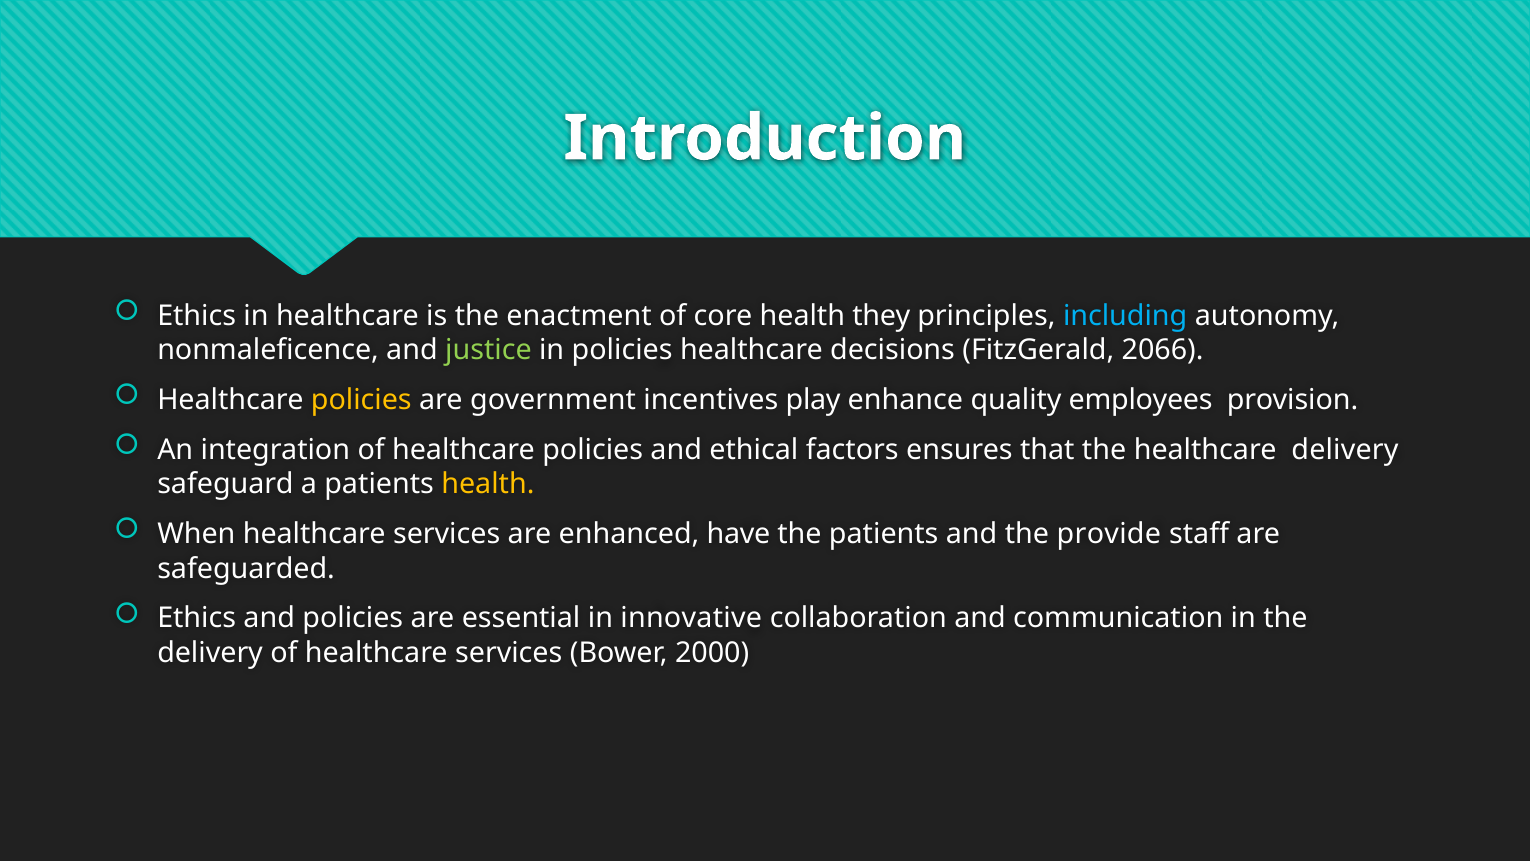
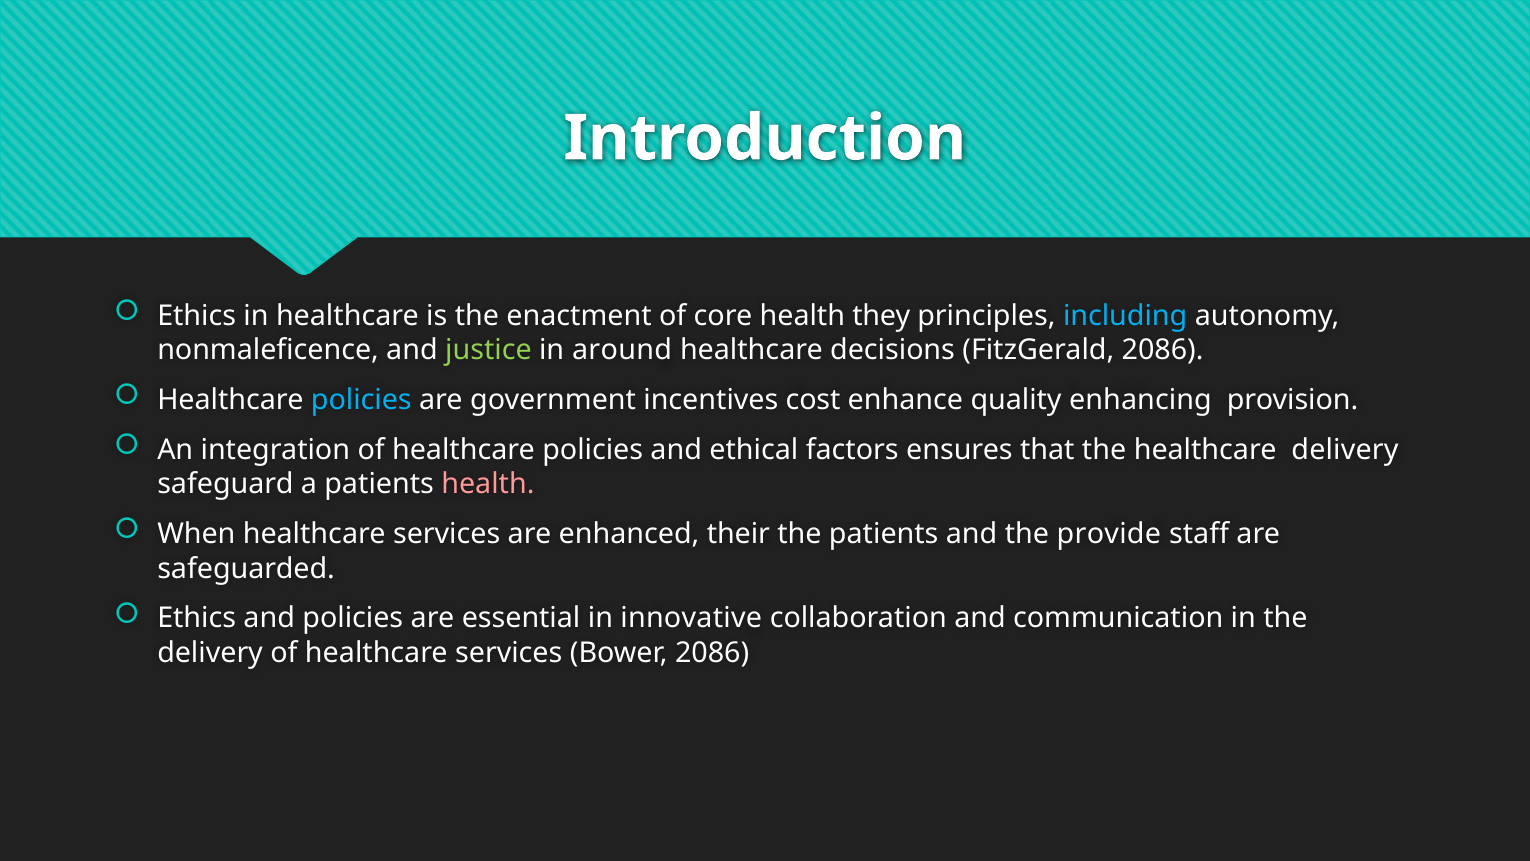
in policies: policies -> around
FitzGerald 2066: 2066 -> 2086
policies at (361, 400) colour: yellow -> light blue
play: play -> cost
employees: employees -> enhancing
health at (488, 484) colour: yellow -> pink
have: have -> their
Bower 2000: 2000 -> 2086
